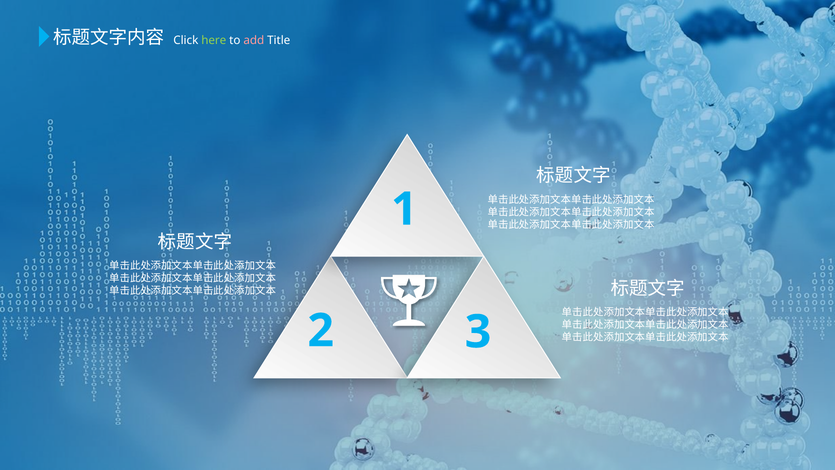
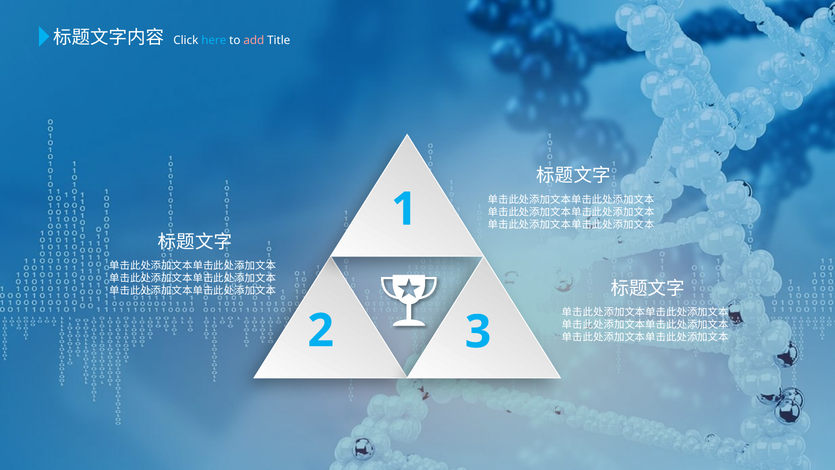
here colour: light green -> light blue
